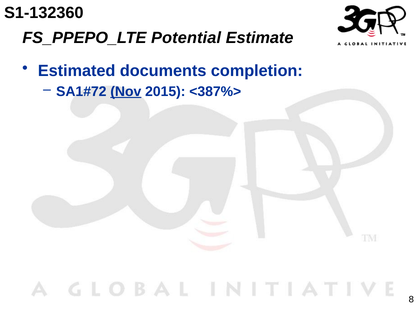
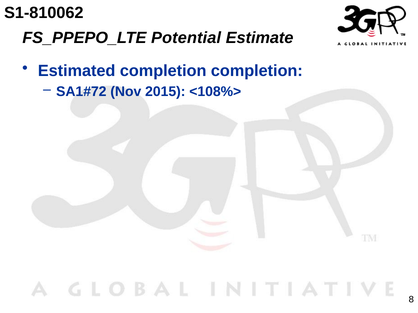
S1-132360: S1-132360 -> S1-810062
Estimated documents: documents -> completion
Nov underline: present -> none
<387%>: <387%> -> <108%>
